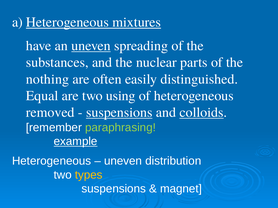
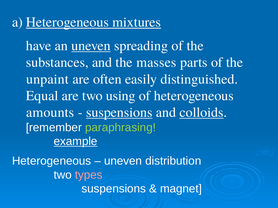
nuclear: nuclear -> masses
nothing: nothing -> unpaint
removed: removed -> amounts
types colour: yellow -> pink
